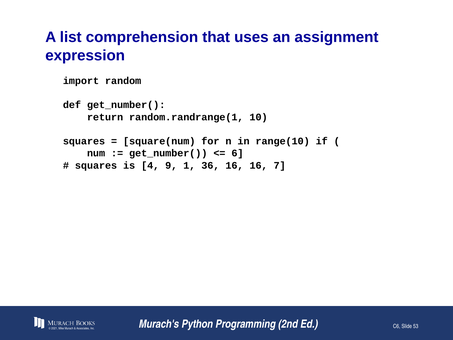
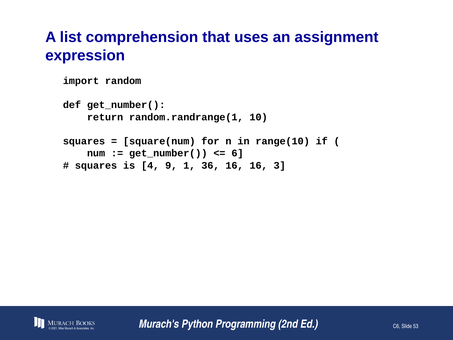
7: 7 -> 3
